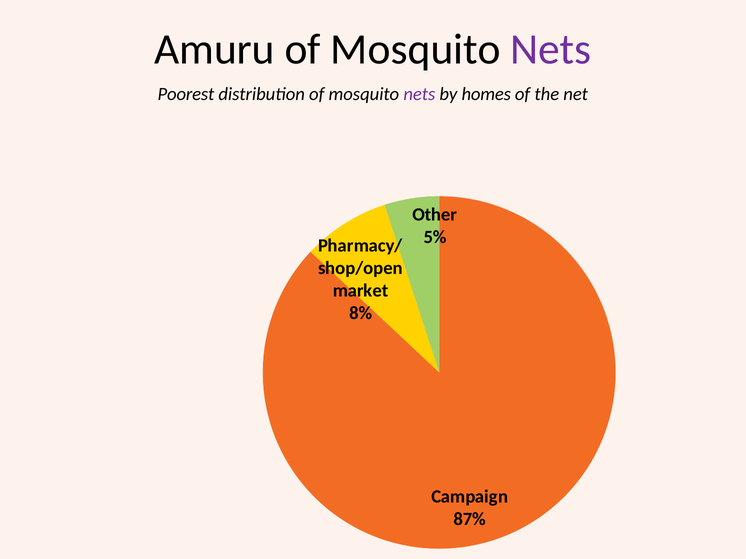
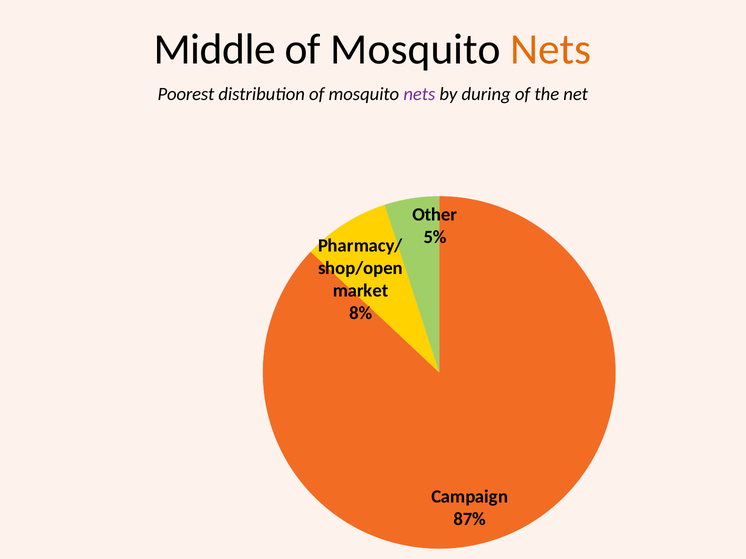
Amuru: Amuru -> Middle
Nets at (551, 50) colour: purple -> orange
homes: homes -> during
